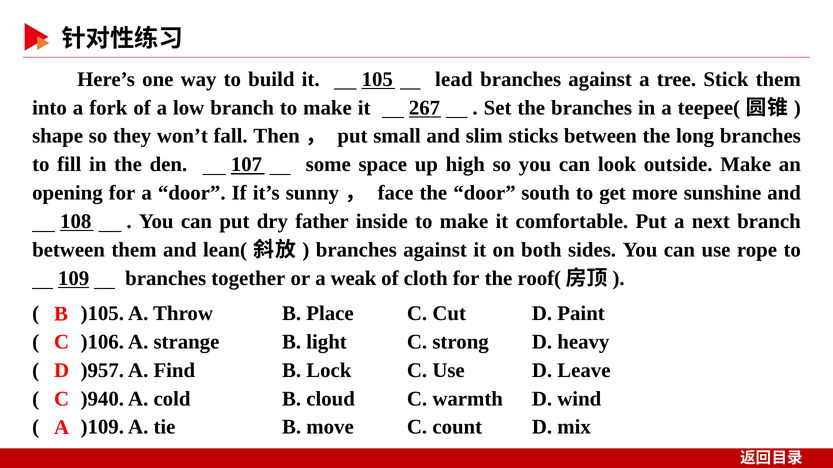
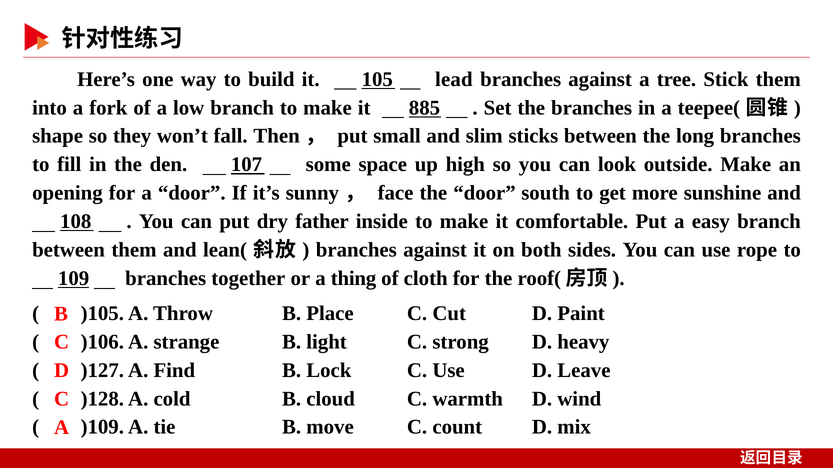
267: 267 -> 885
next: next -> easy
weak: weak -> thing
)957: )957 -> )127
)940: )940 -> )128
